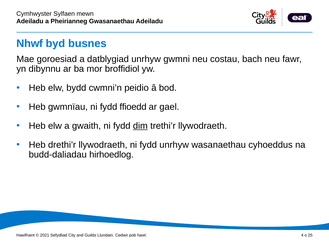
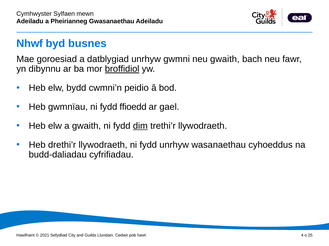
neu costau: costau -> gwaith
broffidiol underline: none -> present
hirhoedlog: hirhoedlog -> cyfrifiadau
